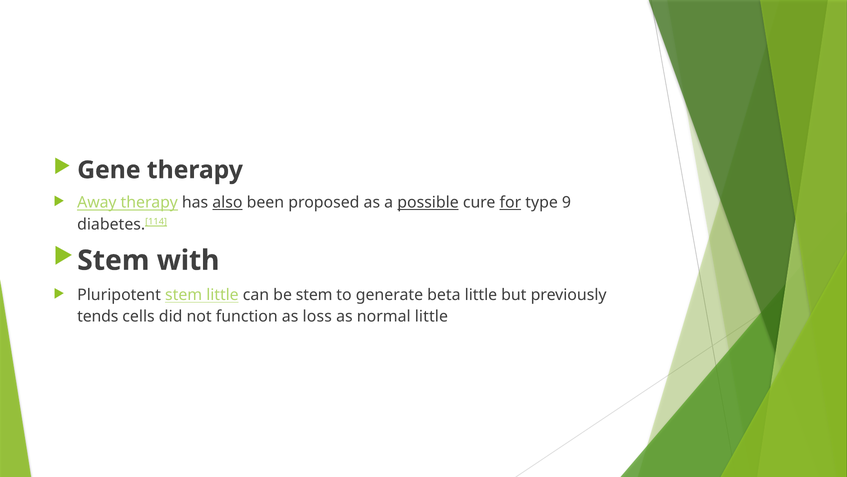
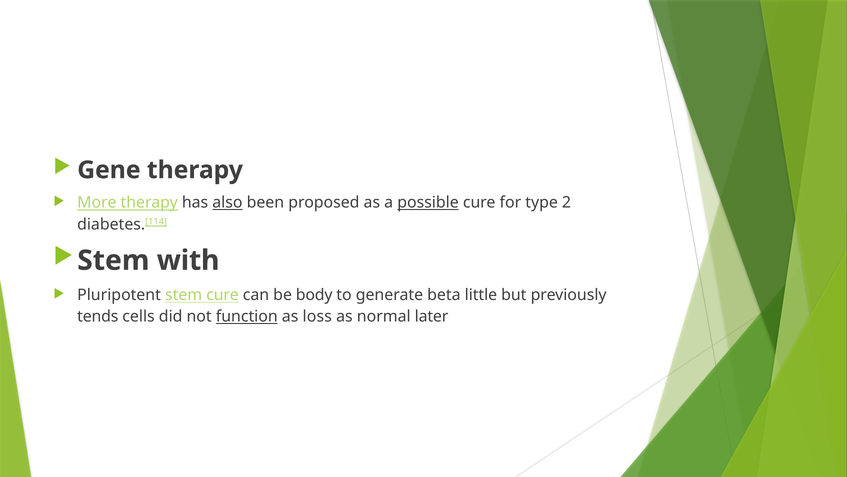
Away: Away -> More
for underline: present -> none
9: 9 -> 2
stem little: little -> cure
be stem: stem -> body
function underline: none -> present
normal little: little -> later
